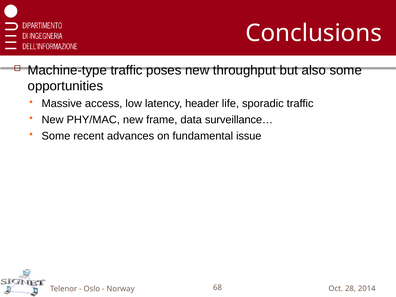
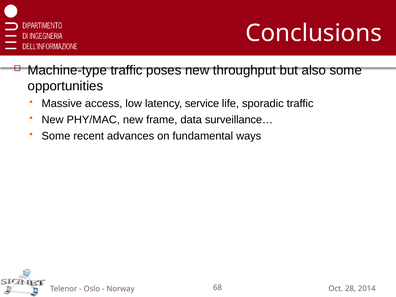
header: header -> service
issue: issue -> ways
